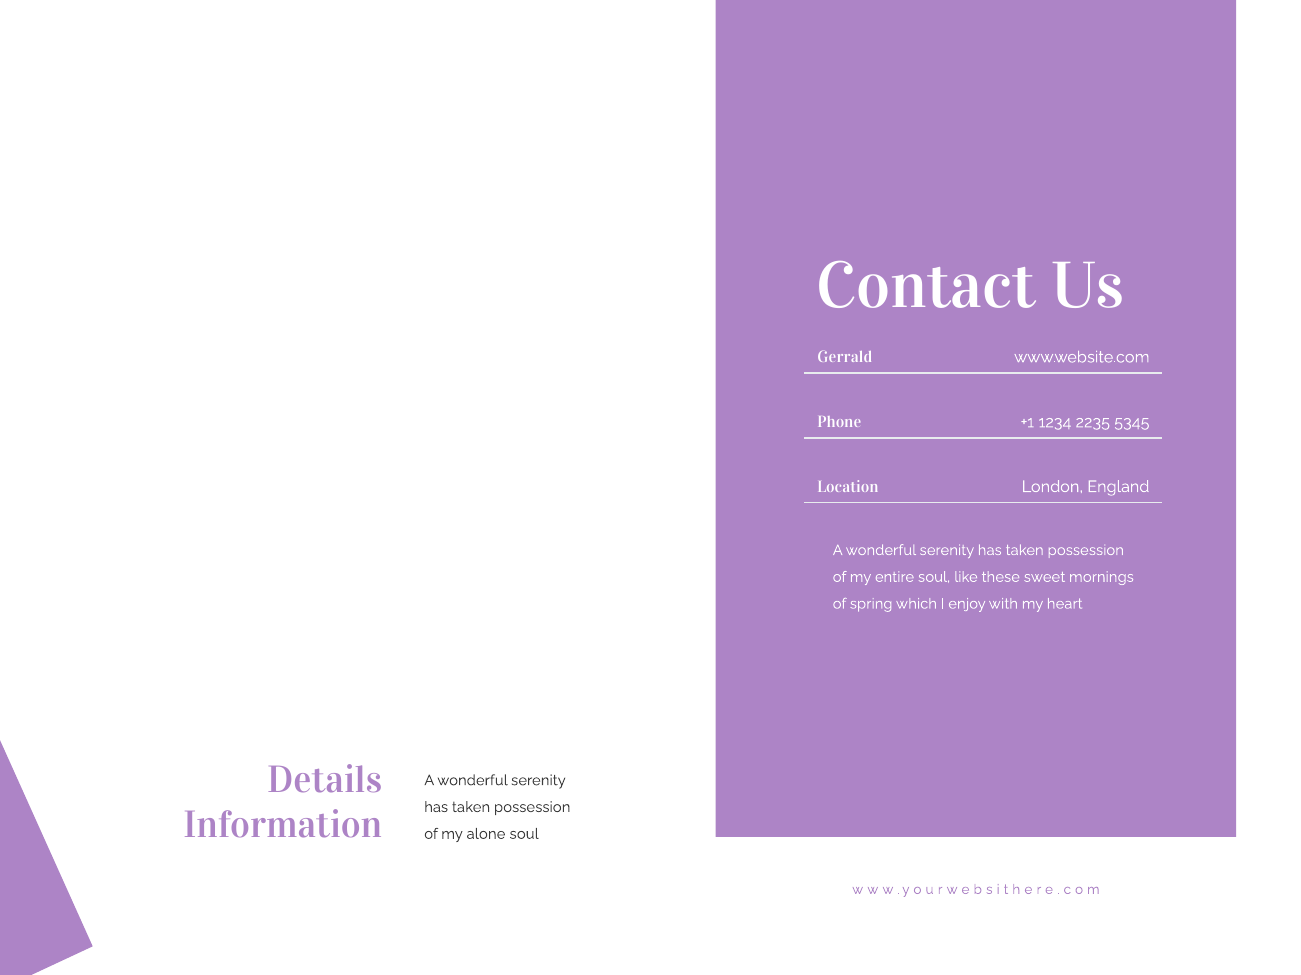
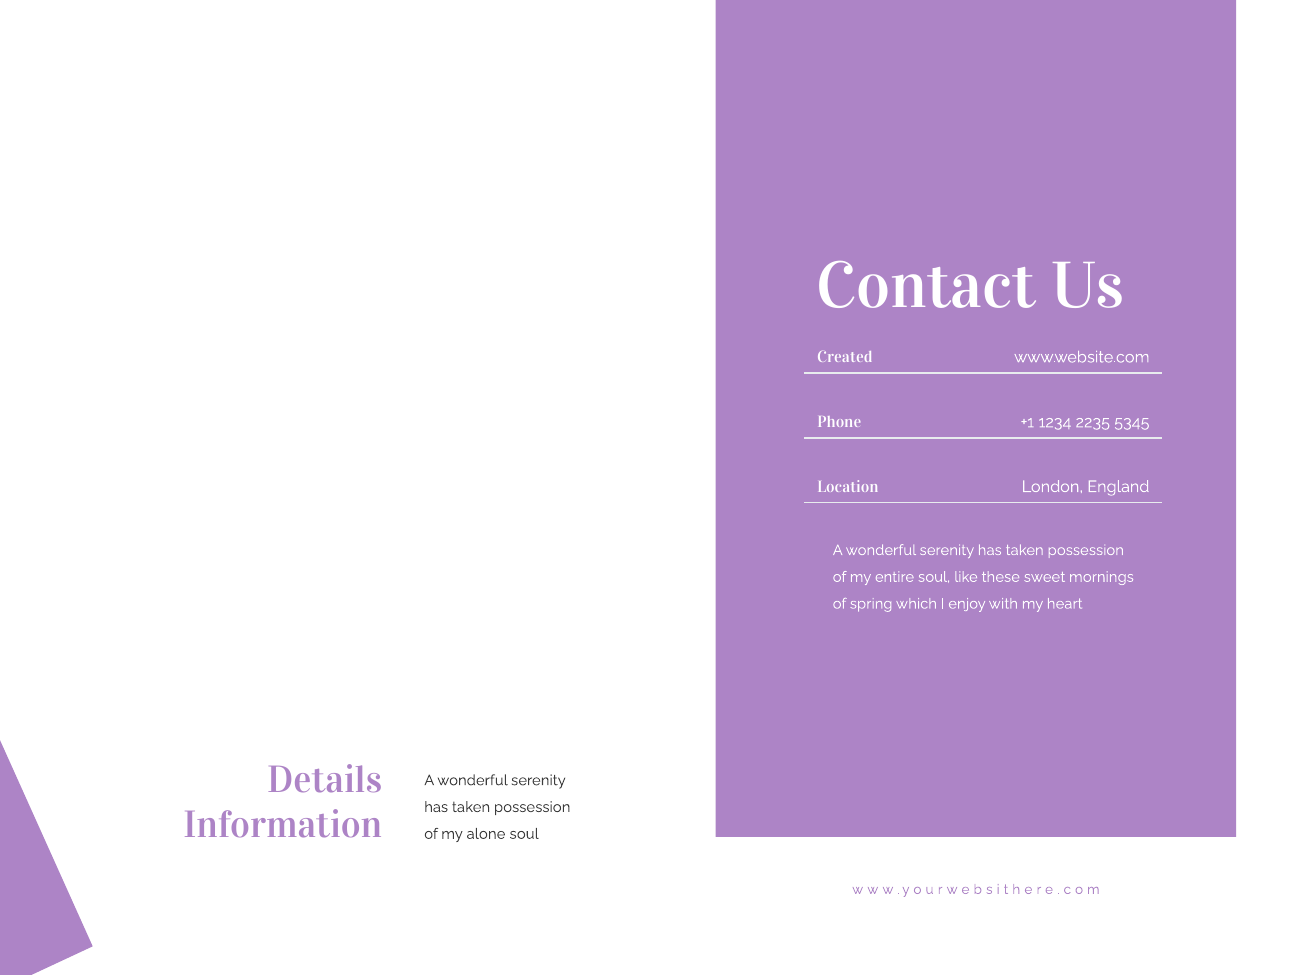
Gerrald: Gerrald -> Created
